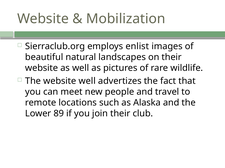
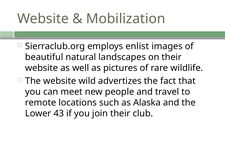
website well: well -> wild
89: 89 -> 43
